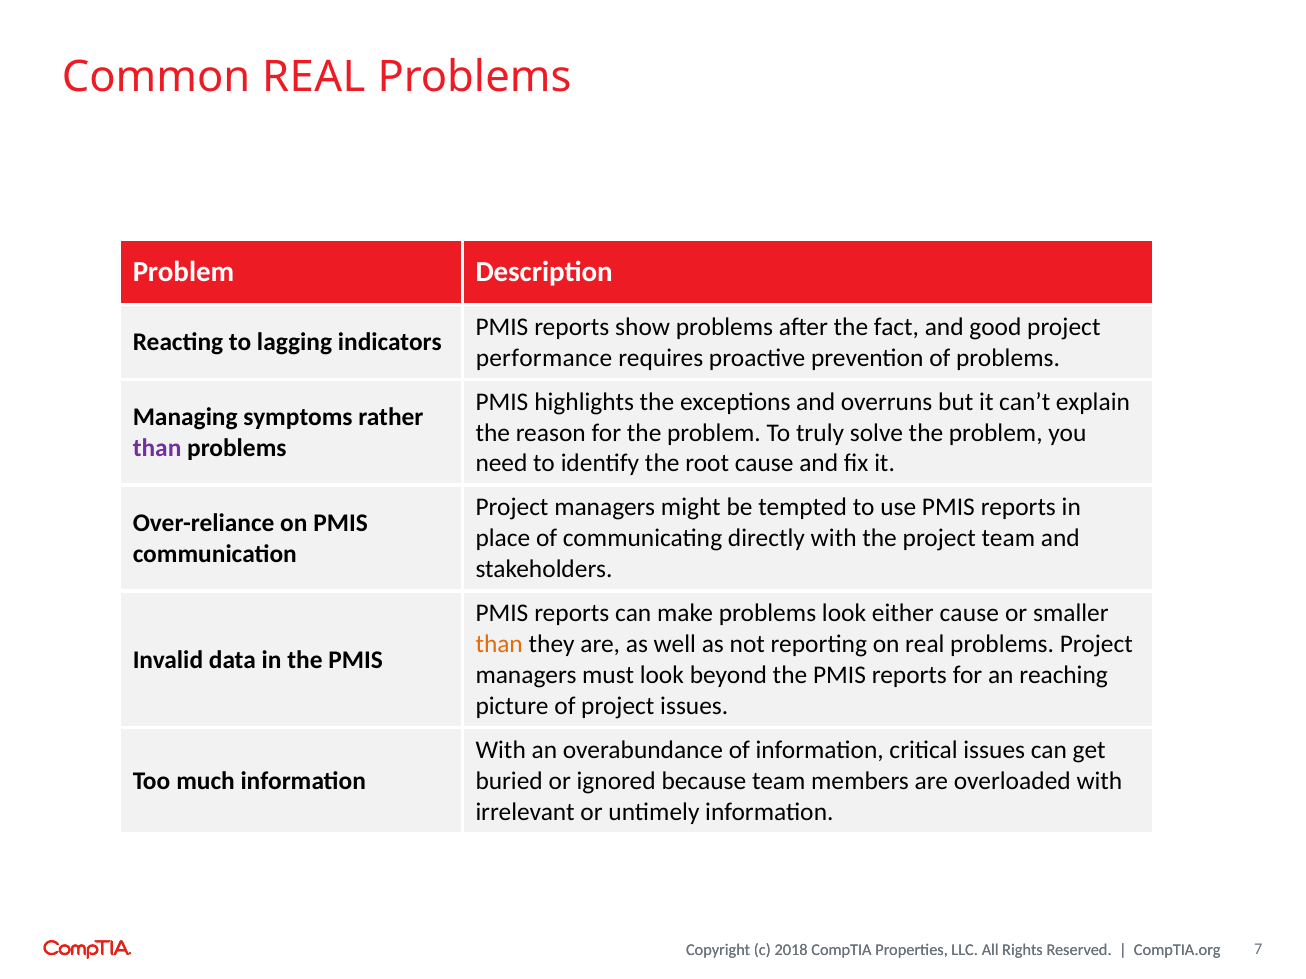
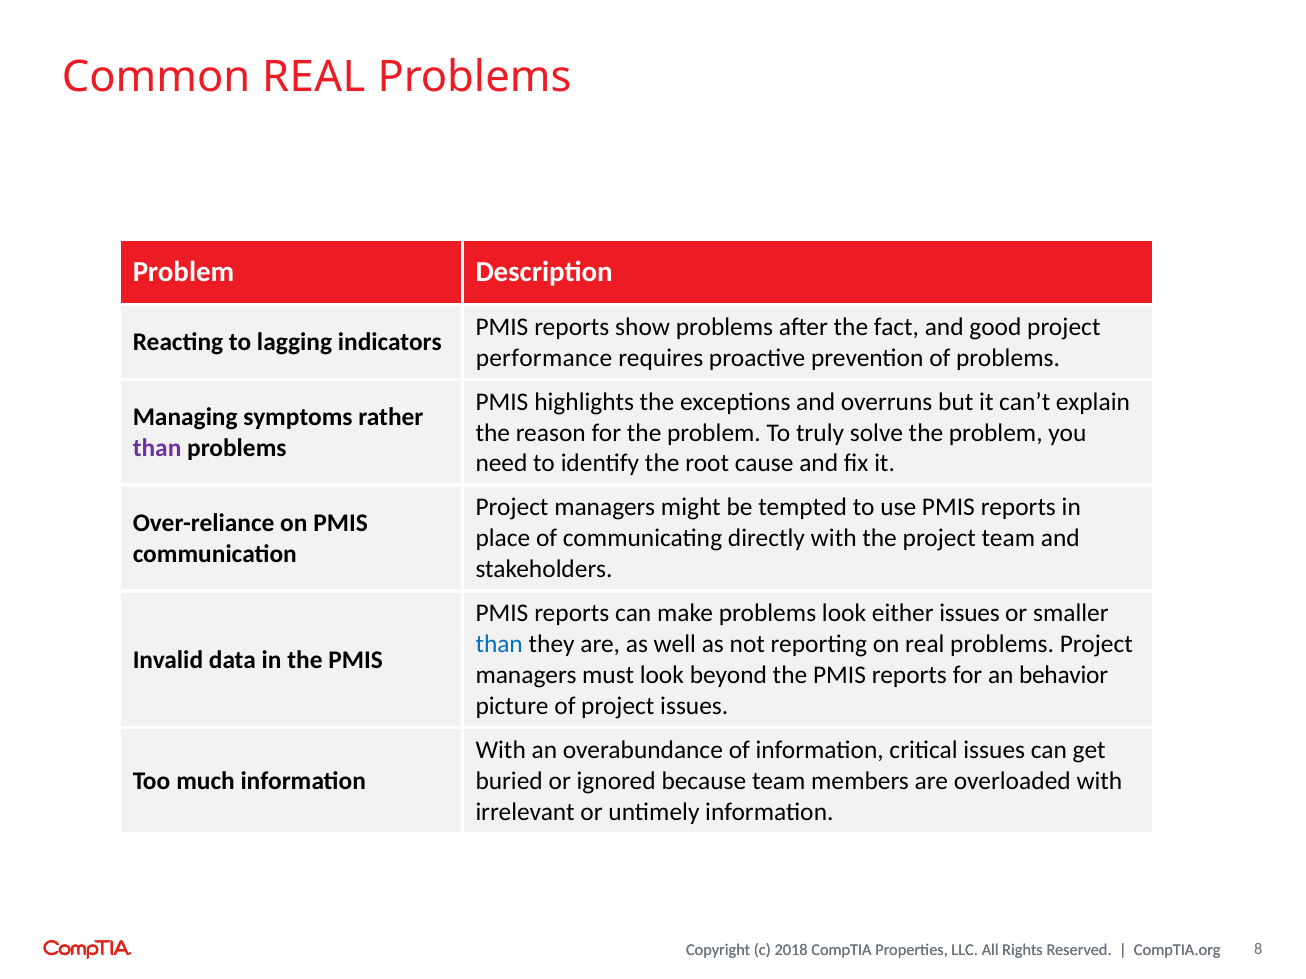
either cause: cause -> issues
than at (499, 645) colour: orange -> blue
reaching: reaching -> behavior
7: 7 -> 8
